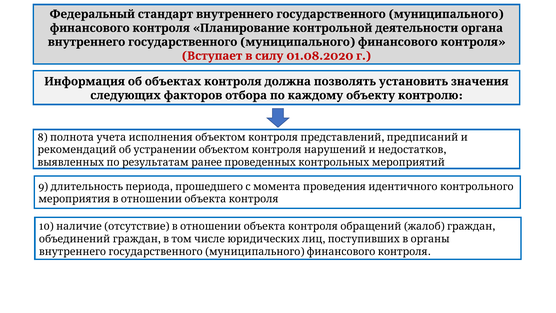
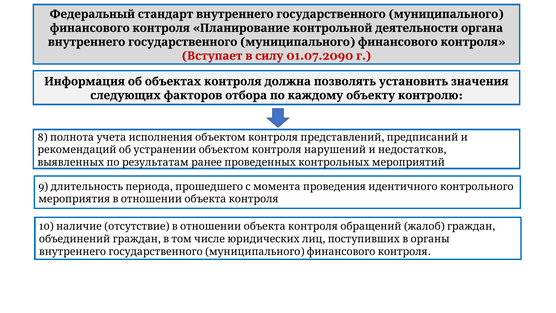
01.08.2020: 01.08.2020 -> 01.07.2090
